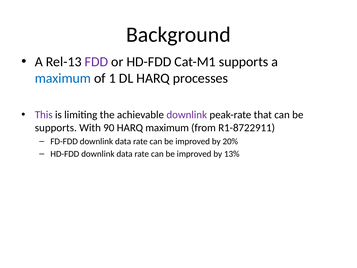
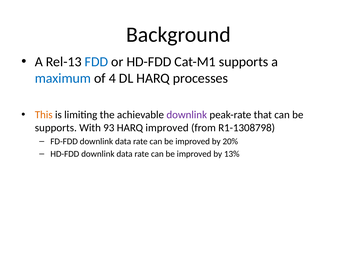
FDD colour: purple -> blue
1: 1 -> 4
This colour: purple -> orange
90: 90 -> 93
HARQ maximum: maximum -> improved
R1-8722911: R1-8722911 -> R1-1308798
